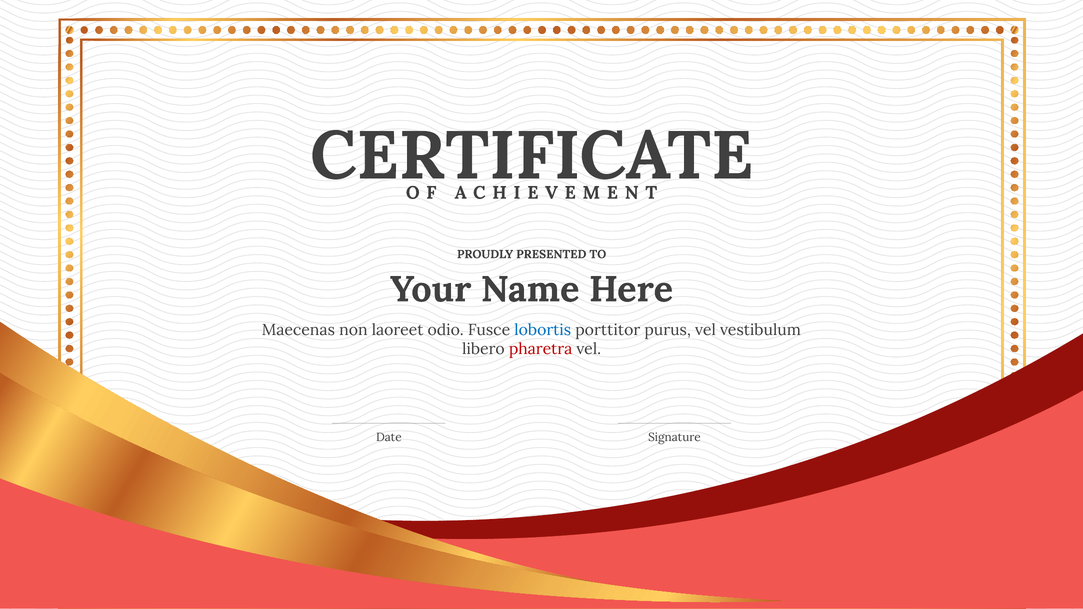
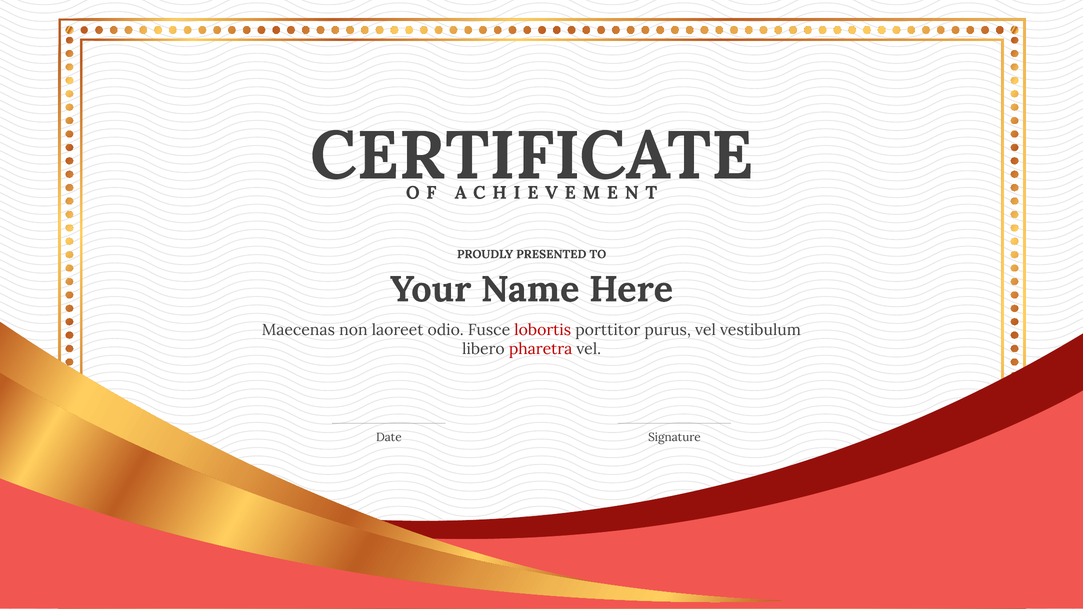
lobortis colour: blue -> red
